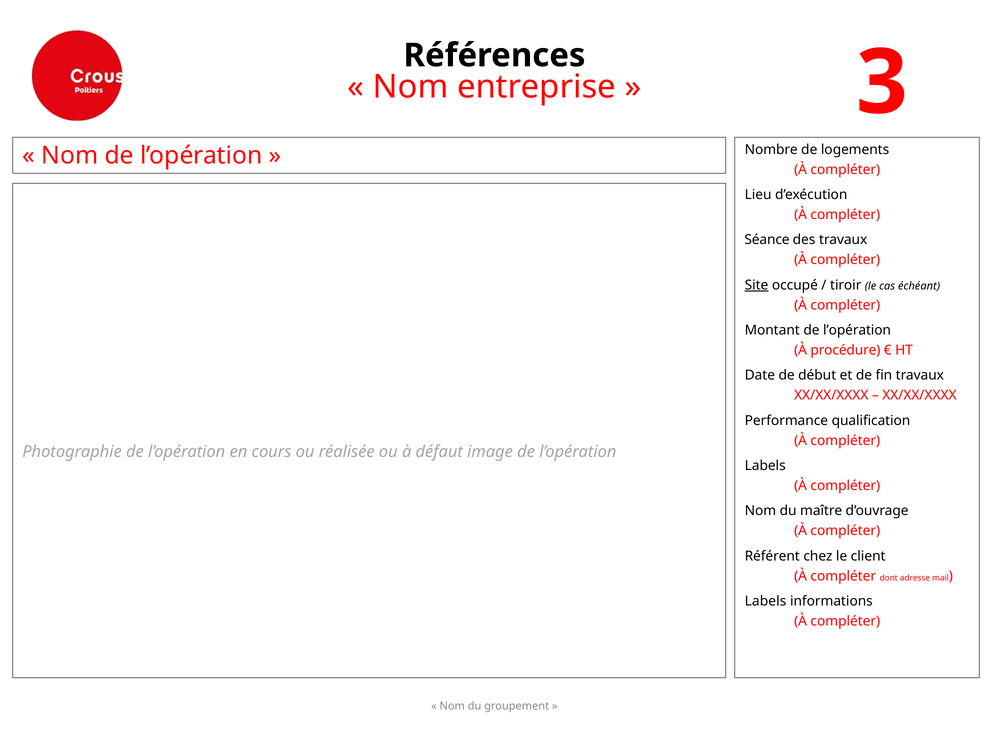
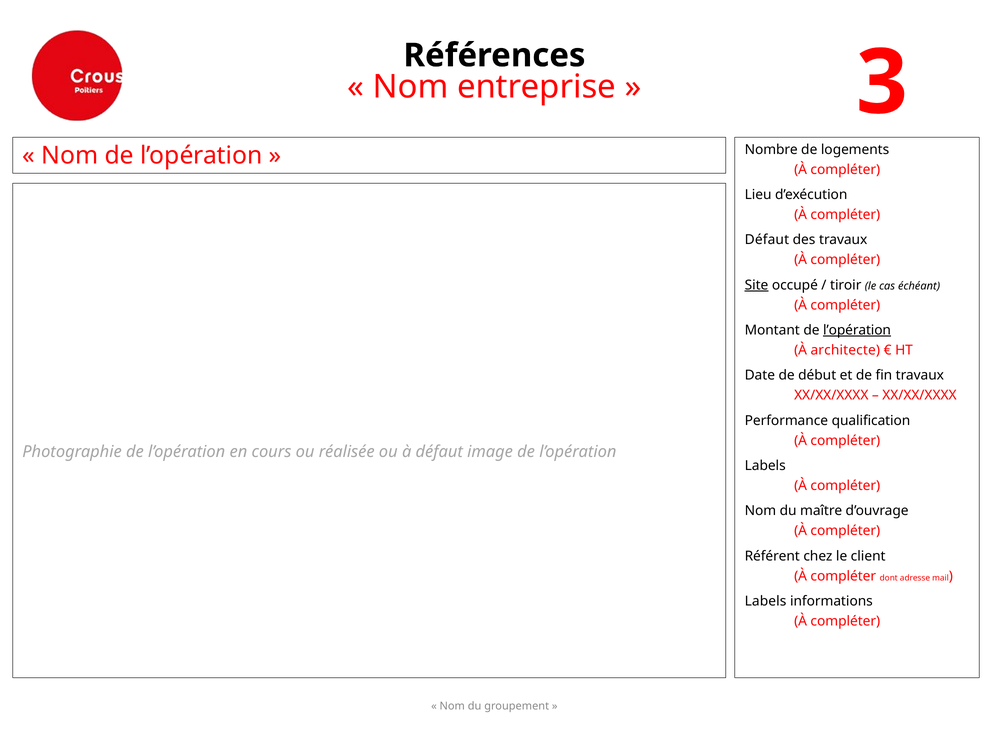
Séance at (767, 240): Séance -> Défaut
l’opération at (857, 331) underline: none -> present
procédure: procédure -> architecte
